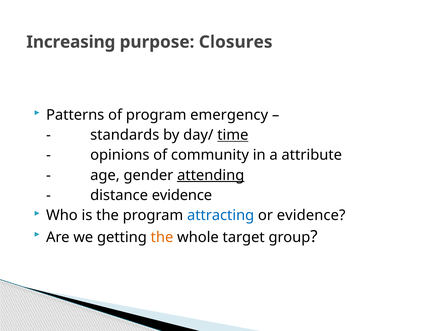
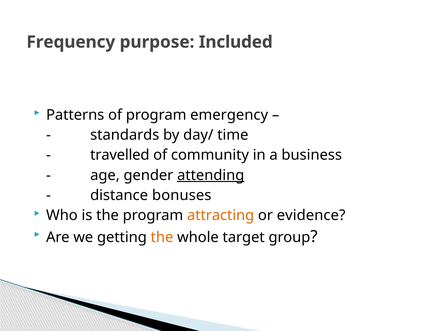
Increasing: Increasing -> Frequency
Closures: Closures -> Included
time underline: present -> none
opinions: opinions -> travelled
attribute: attribute -> business
distance evidence: evidence -> bonuses
attracting colour: blue -> orange
